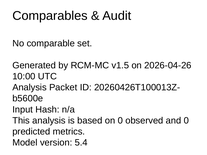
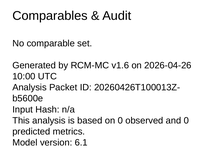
v1.5: v1.5 -> v1.6
5.4: 5.4 -> 6.1
